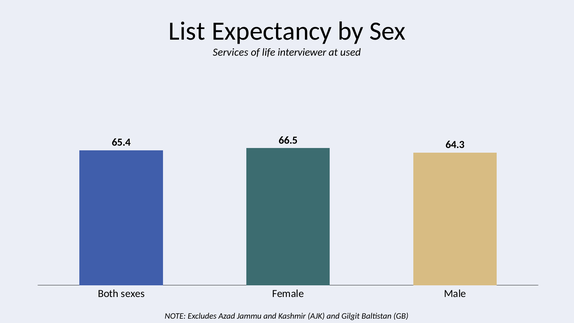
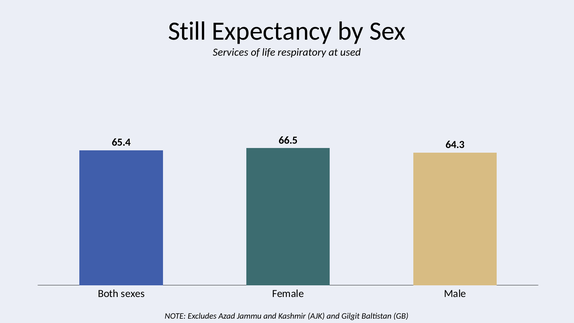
List: List -> Still
interviewer: interviewer -> respiratory
